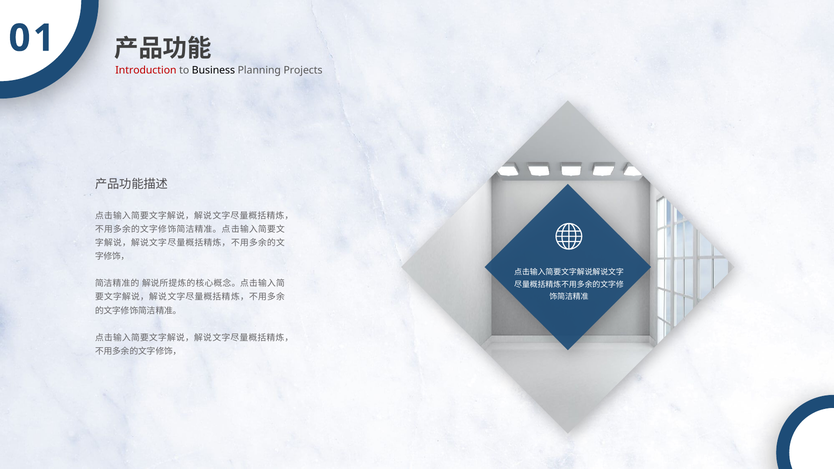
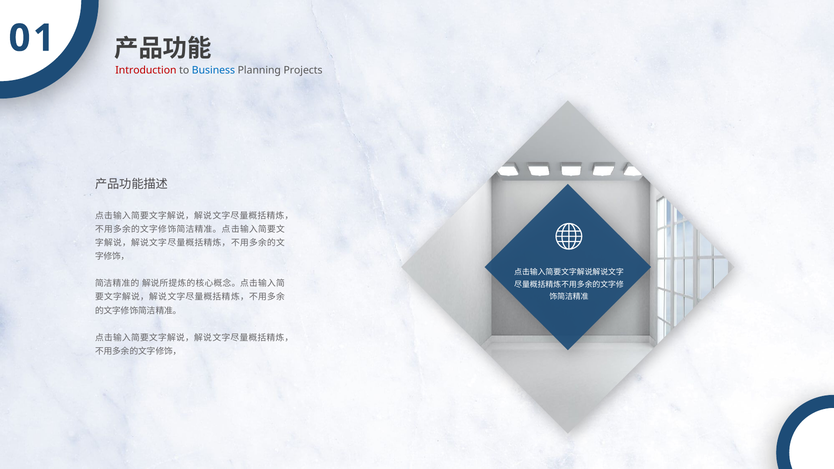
Business colour: black -> blue
